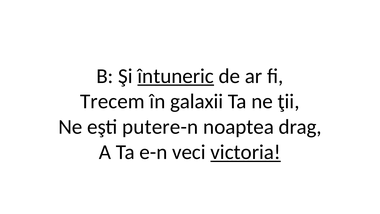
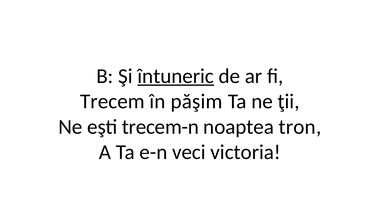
galaxii: galaxii -> păşim
putere-n: putere-n -> trecem-n
drag: drag -> tron
victoria underline: present -> none
